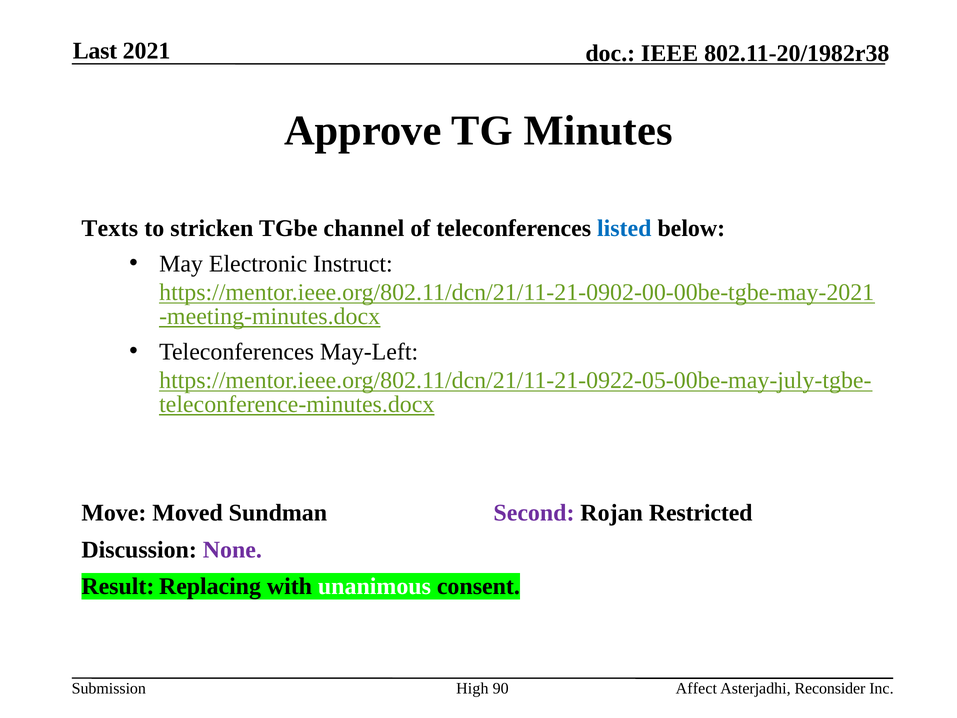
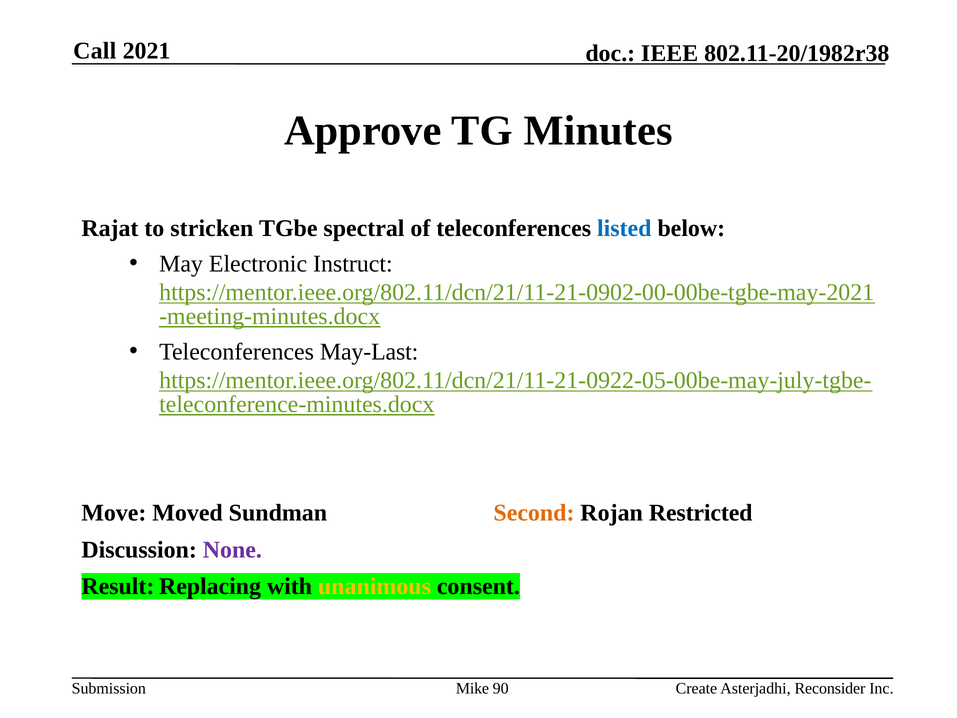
Last: Last -> Call
Texts: Texts -> Rajat
channel: channel -> spectral
May-Left: May-Left -> May-Last
Second colour: purple -> orange
unanimous colour: white -> yellow
High: High -> Mike
Affect: Affect -> Create
